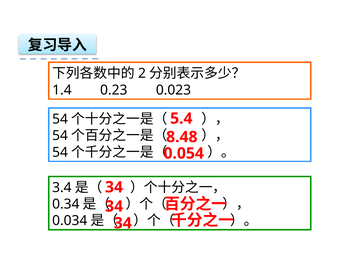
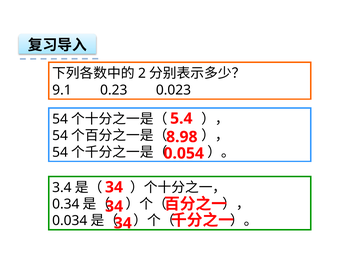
1.4: 1.4 -> 9.1
8.48: 8.48 -> 8.98
